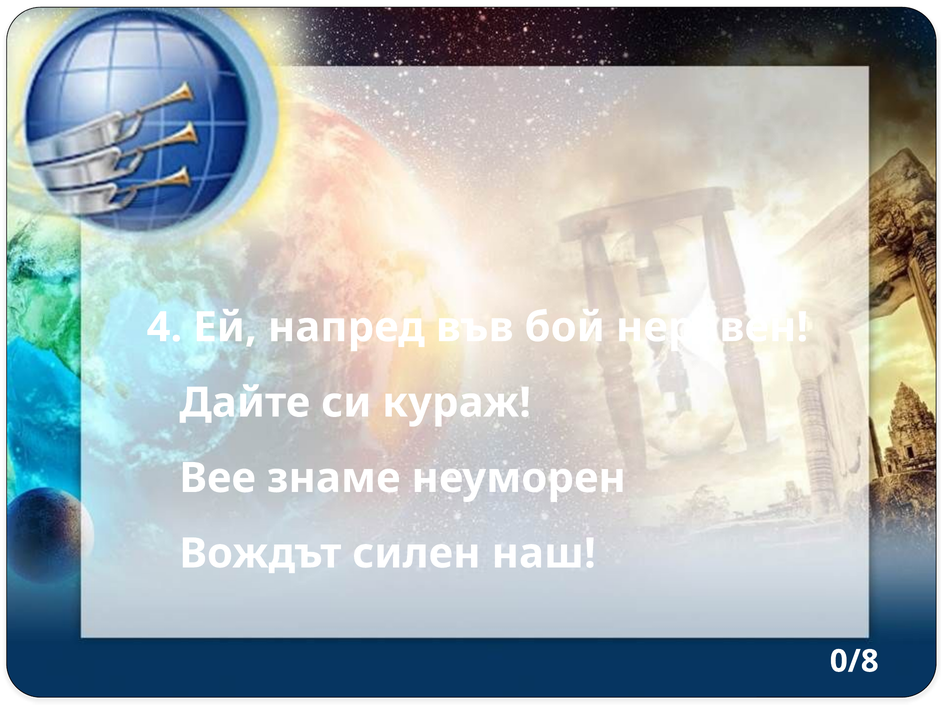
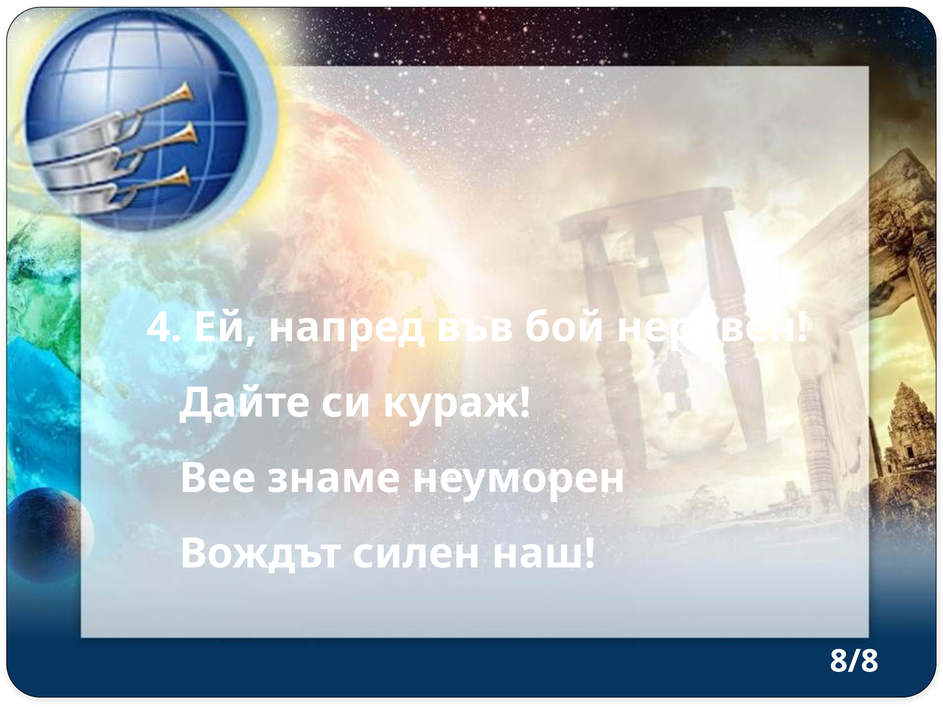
0/8: 0/8 -> 8/8
